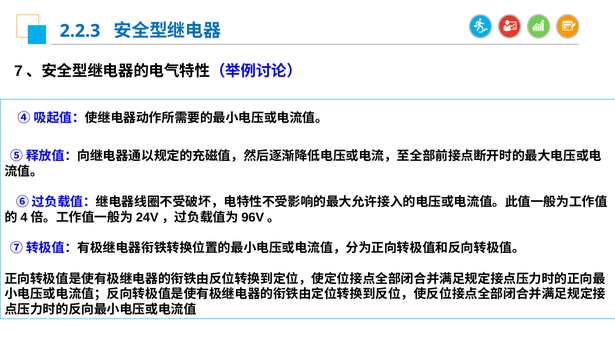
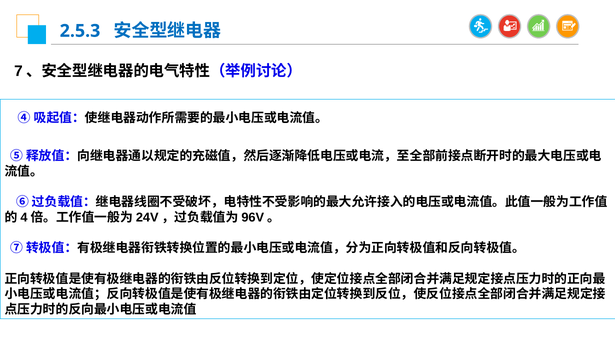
2.2.3: 2.2.3 -> 2.5.3
